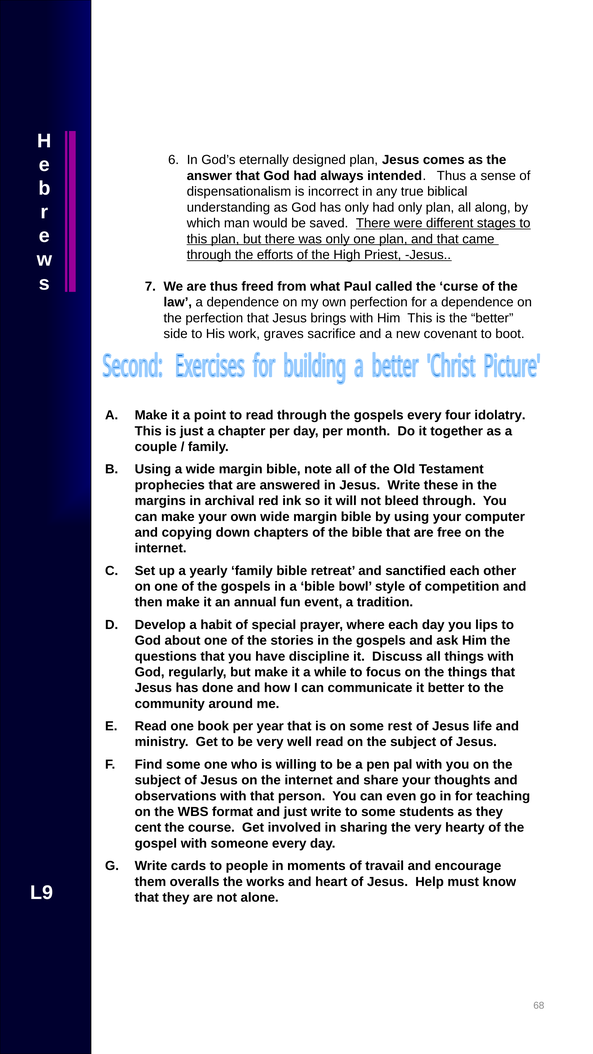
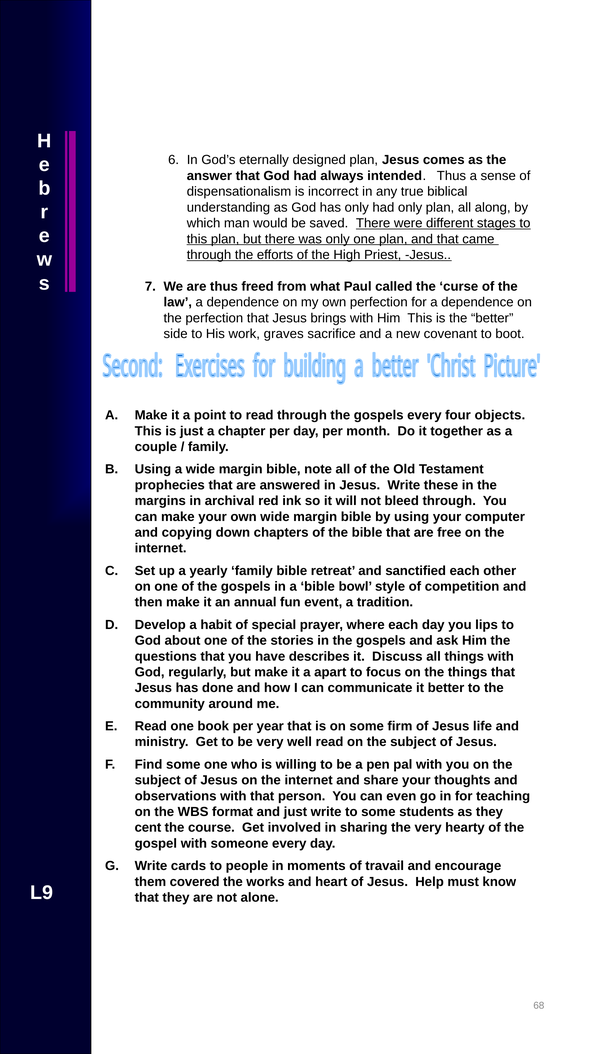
idolatry: idolatry -> objects
discipline: discipline -> describes
while: while -> apart
rest: rest -> firm
overalls: overalls -> covered
